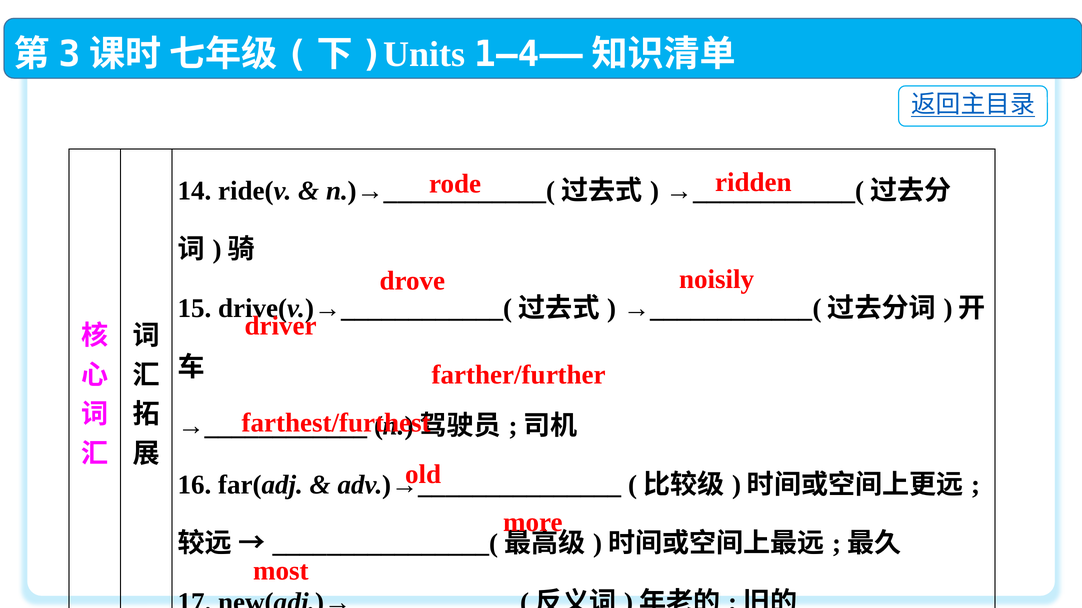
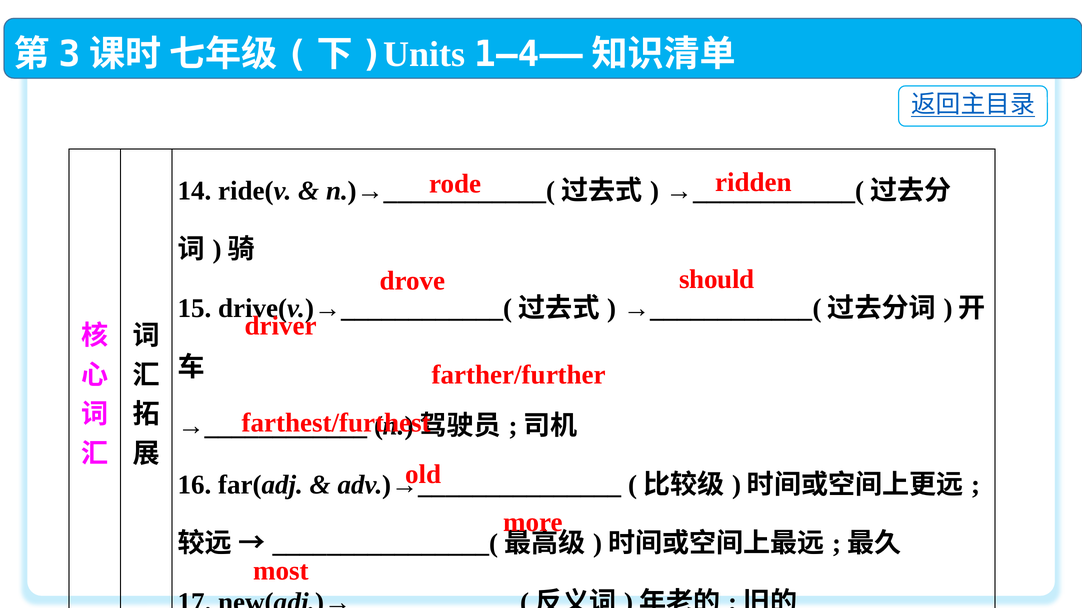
noisily: noisily -> should
